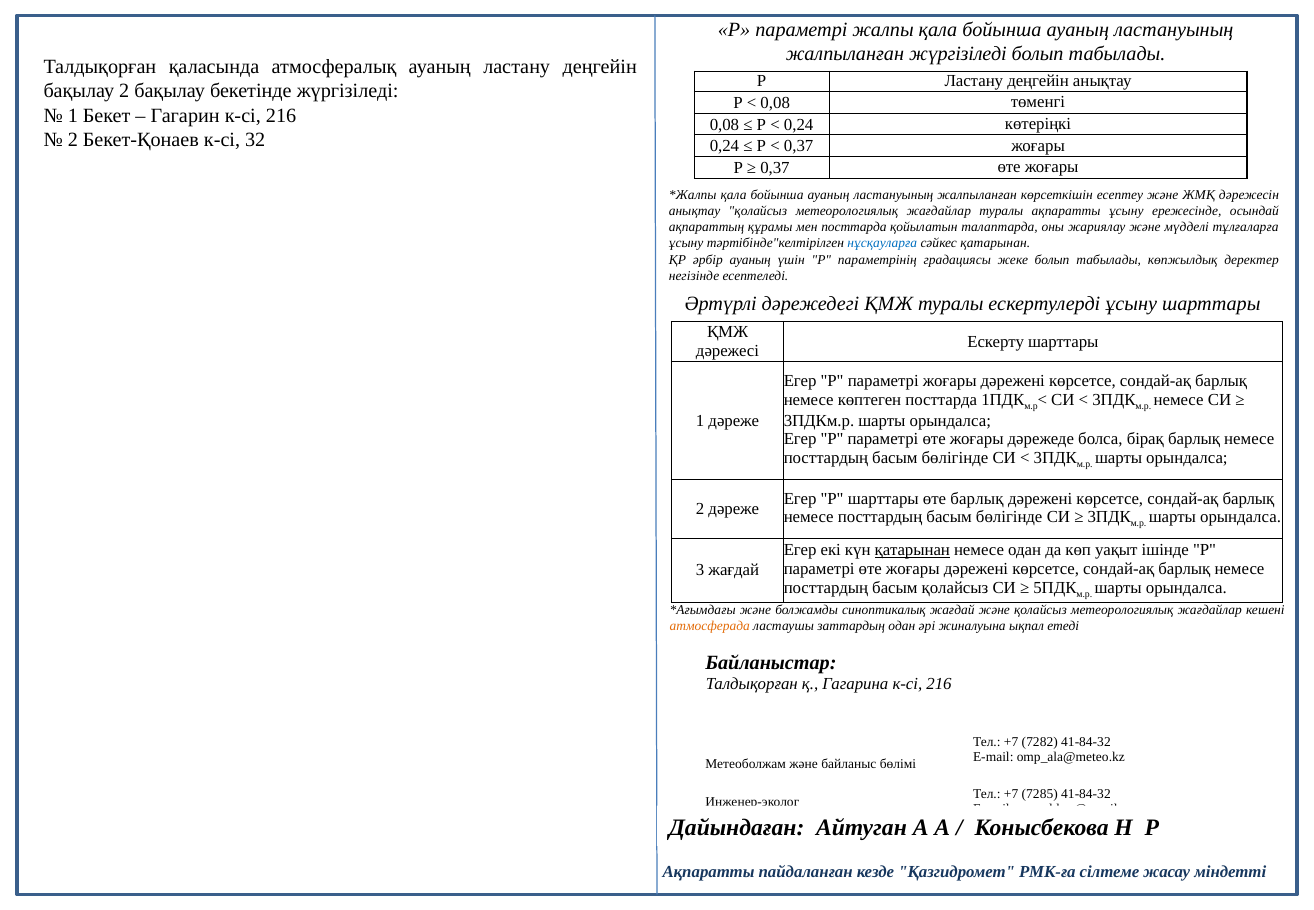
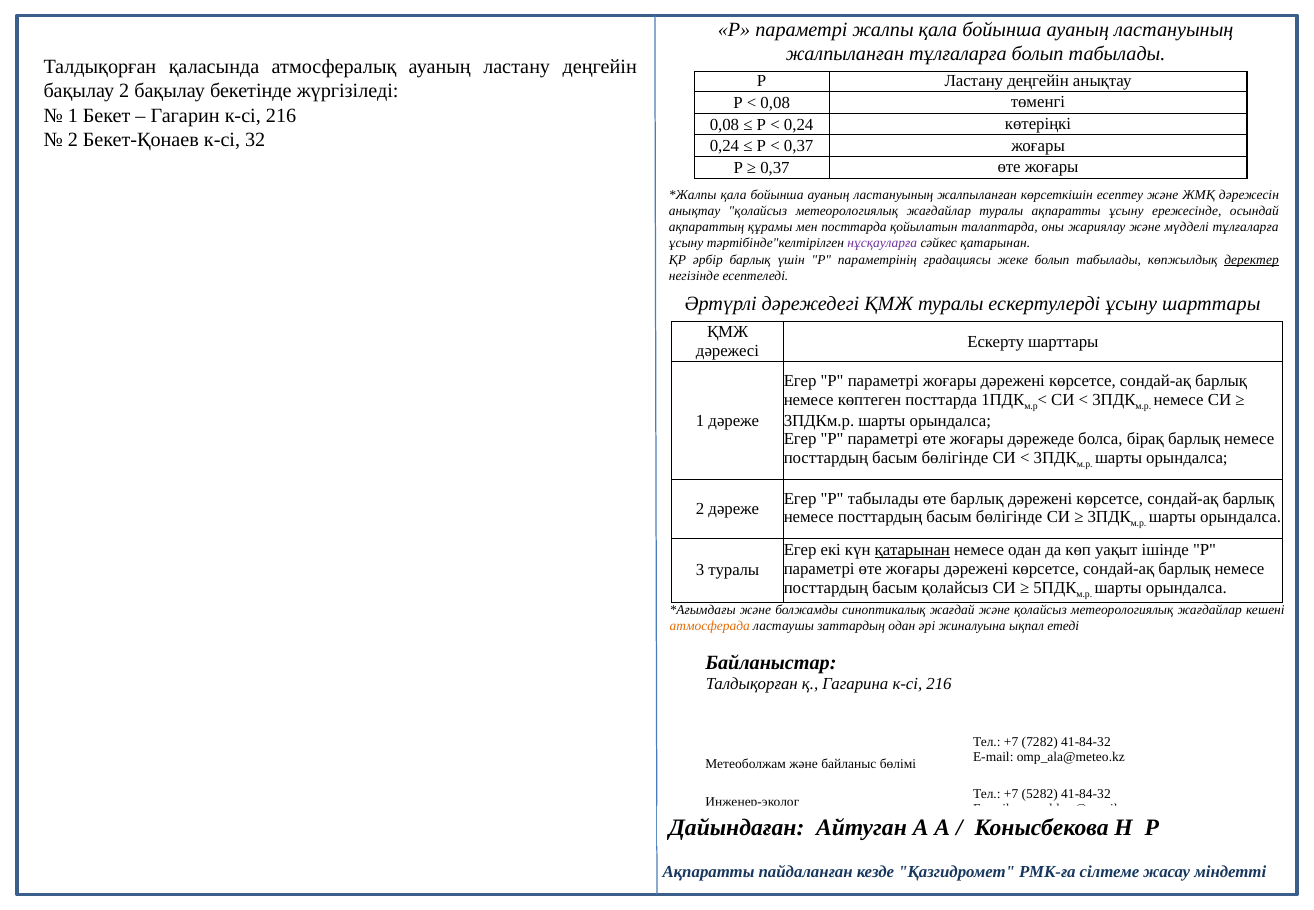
жалпыланған жүргізіледі: жүргізіледі -> тұлғаларға
нұсқауларға colour: blue -> purple
әрбір ауаның: ауаның -> барлық
деректер underline: none -> present
Р шарттары: шарттары -> табылады
3 жағдай: жағдай -> туралы
7285: 7285 -> 5282
